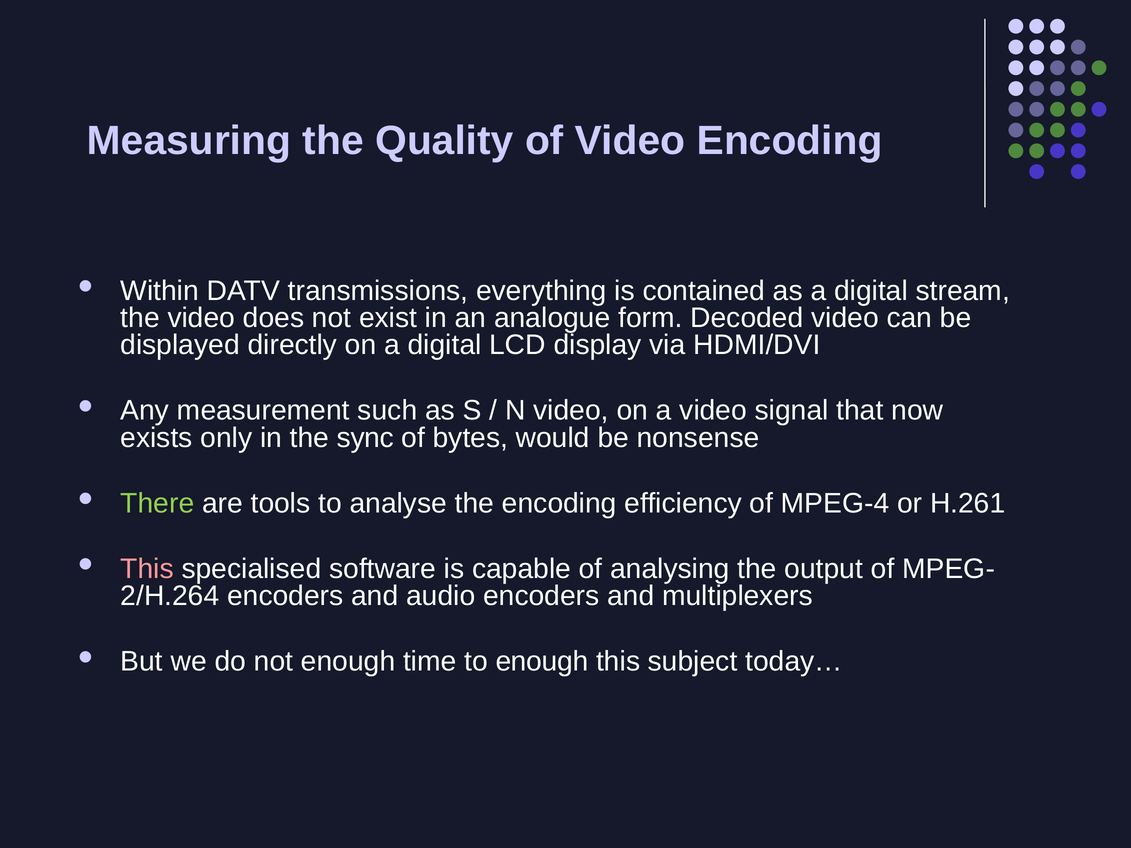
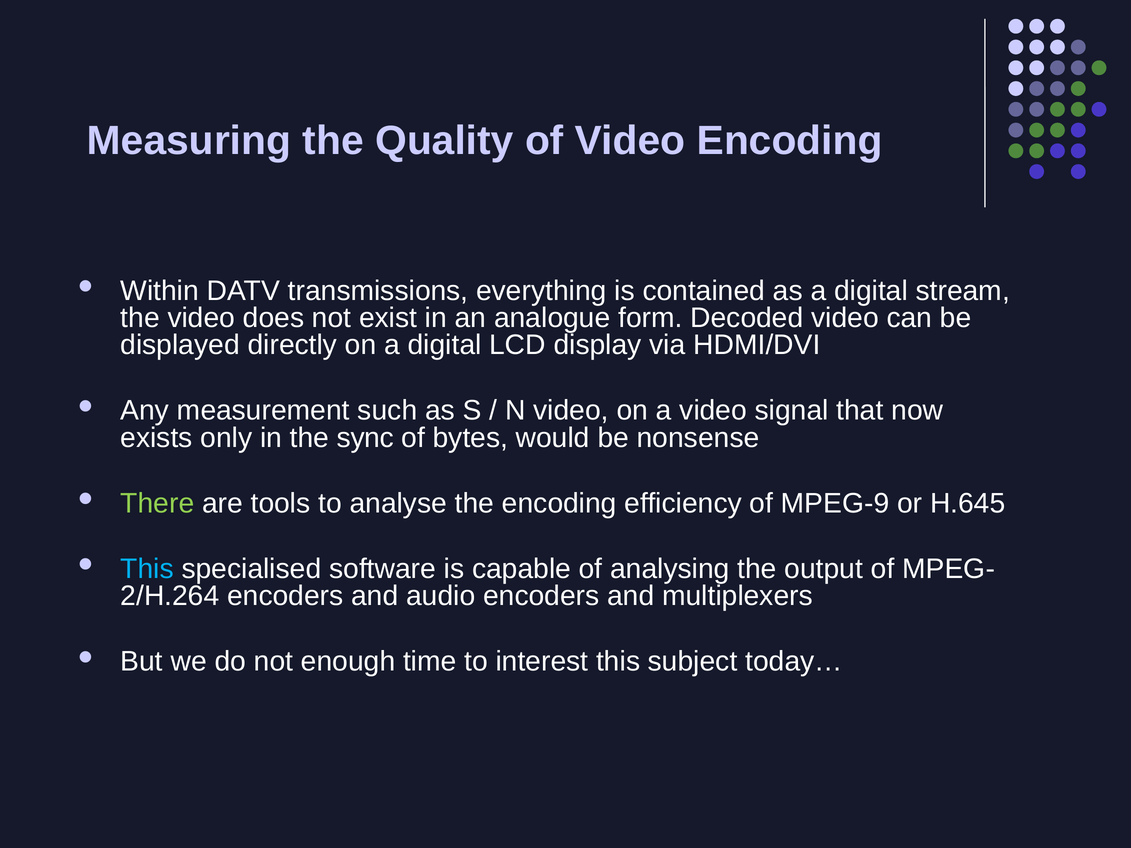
MPEG-4: MPEG-4 -> MPEG-9
H.261: H.261 -> H.645
This at (147, 569) colour: pink -> light blue
to enough: enough -> interest
